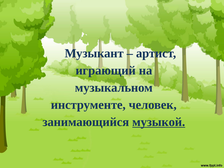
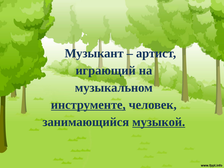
инструменте underline: none -> present
